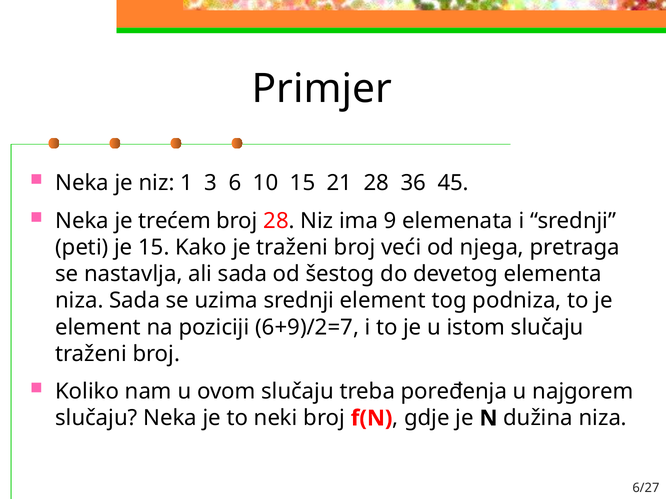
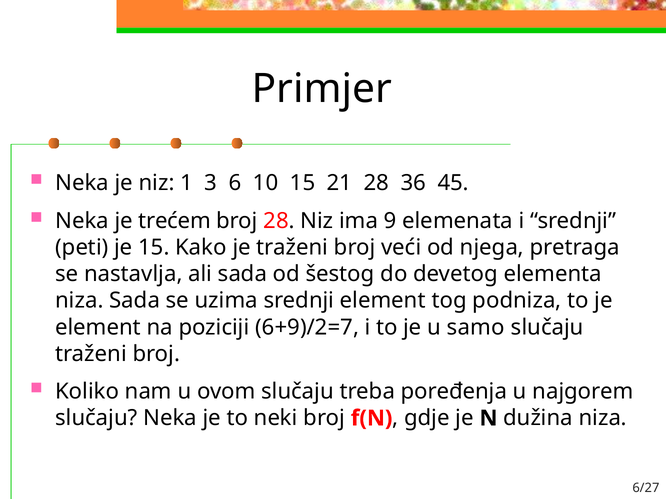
istom: istom -> samo
